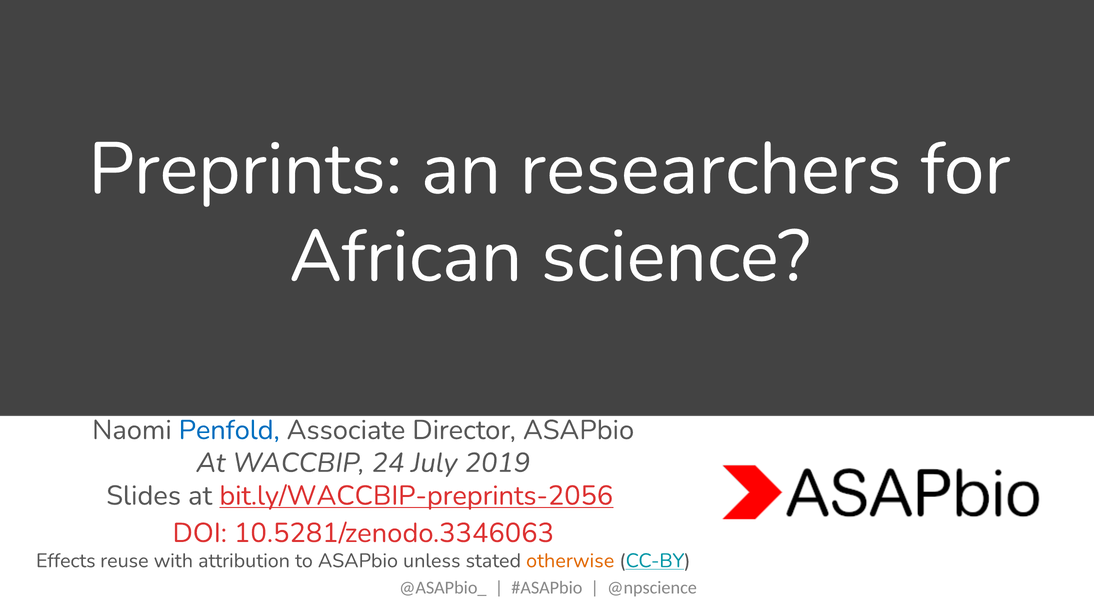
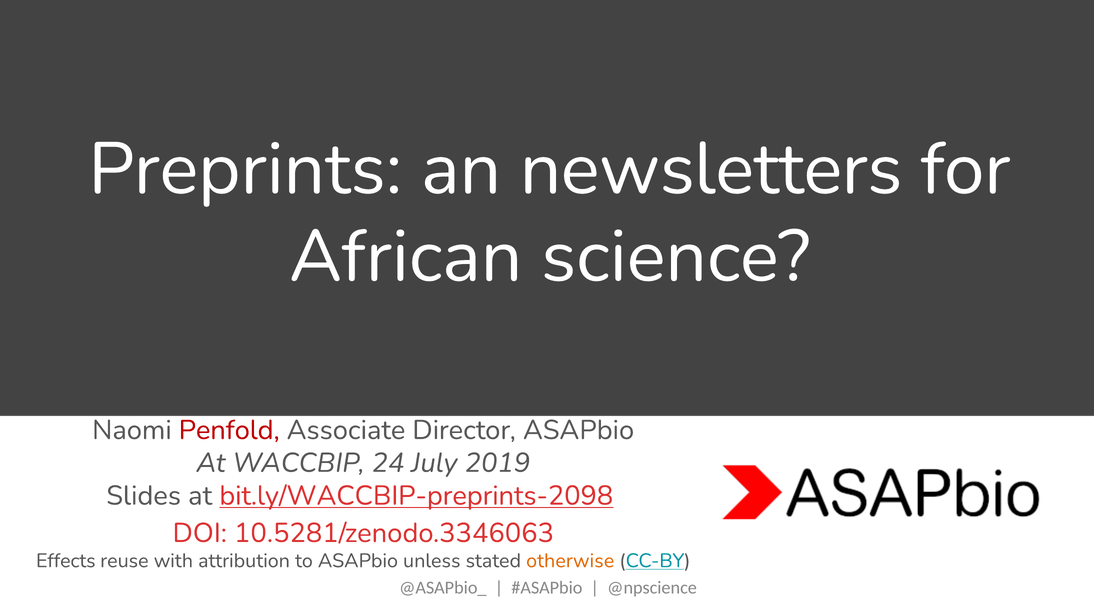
researchers: researchers -> newsletters
Penfold colour: blue -> red
bit.ly/WACCBIP-preprints-2056: bit.ly/WACCBIP-preprints-2056 -> bit.ly/WACCBIP-preprints-2098
